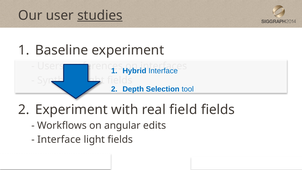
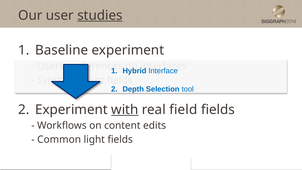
with underline: none -> present
angular: angular -> content
Interface at (59, 140): Interface -> Common
